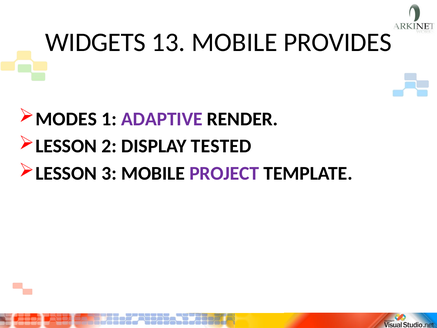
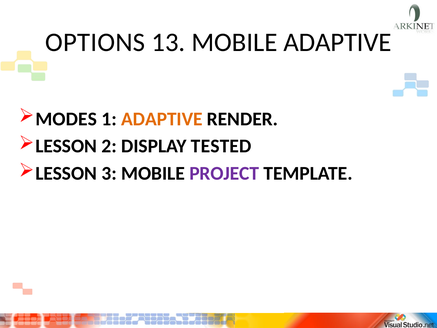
WIDGETS: WIDGETS -> OPTIONS
MOBILE PROVIDES: PROVIDES -> ADAPTIVE
ADAPTIVE at (162, 119) colour: purple -> orange
